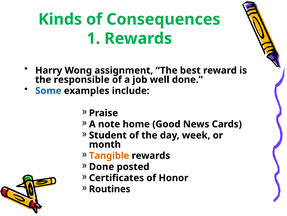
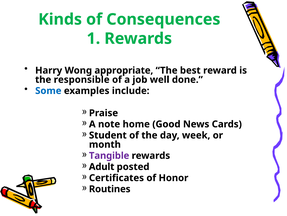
assignment: assignment -> appropriate
Tangible colour: orange -> purple
Done at (102, 166): Done -> Adult
